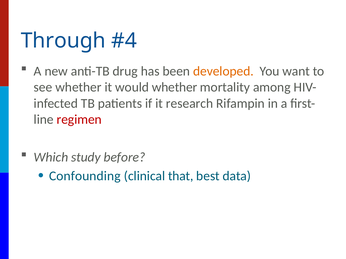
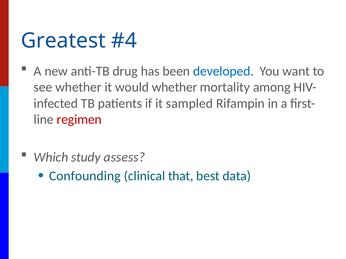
Through: Through -> Greatest
developed colour: orange -> blue
research: research -> sampled
before: before -> assess
